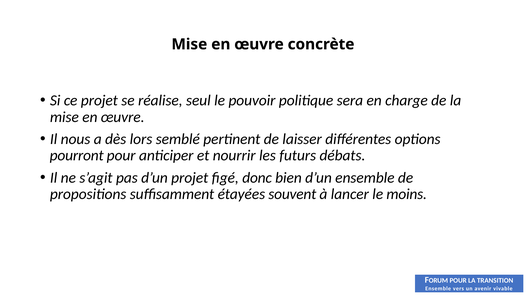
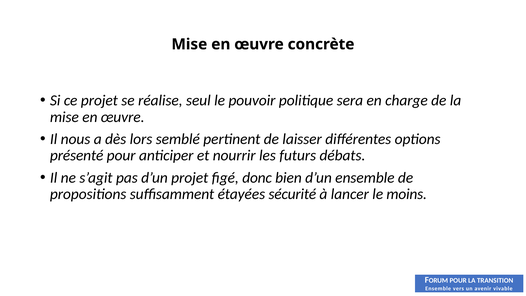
pourront: pourront -> présenté
souvent: souvent -> sécurité
